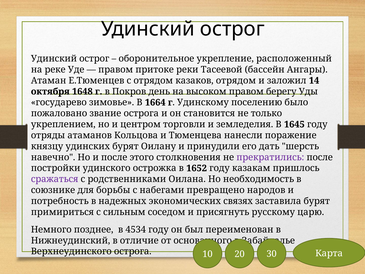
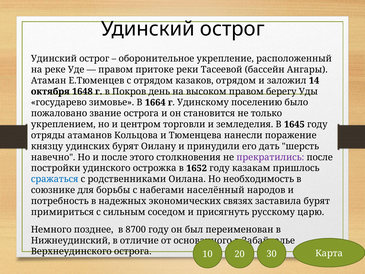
сражаться colour: purple -> blue
превращено: превращено -> населённый
4534: 4534 -> 8700
